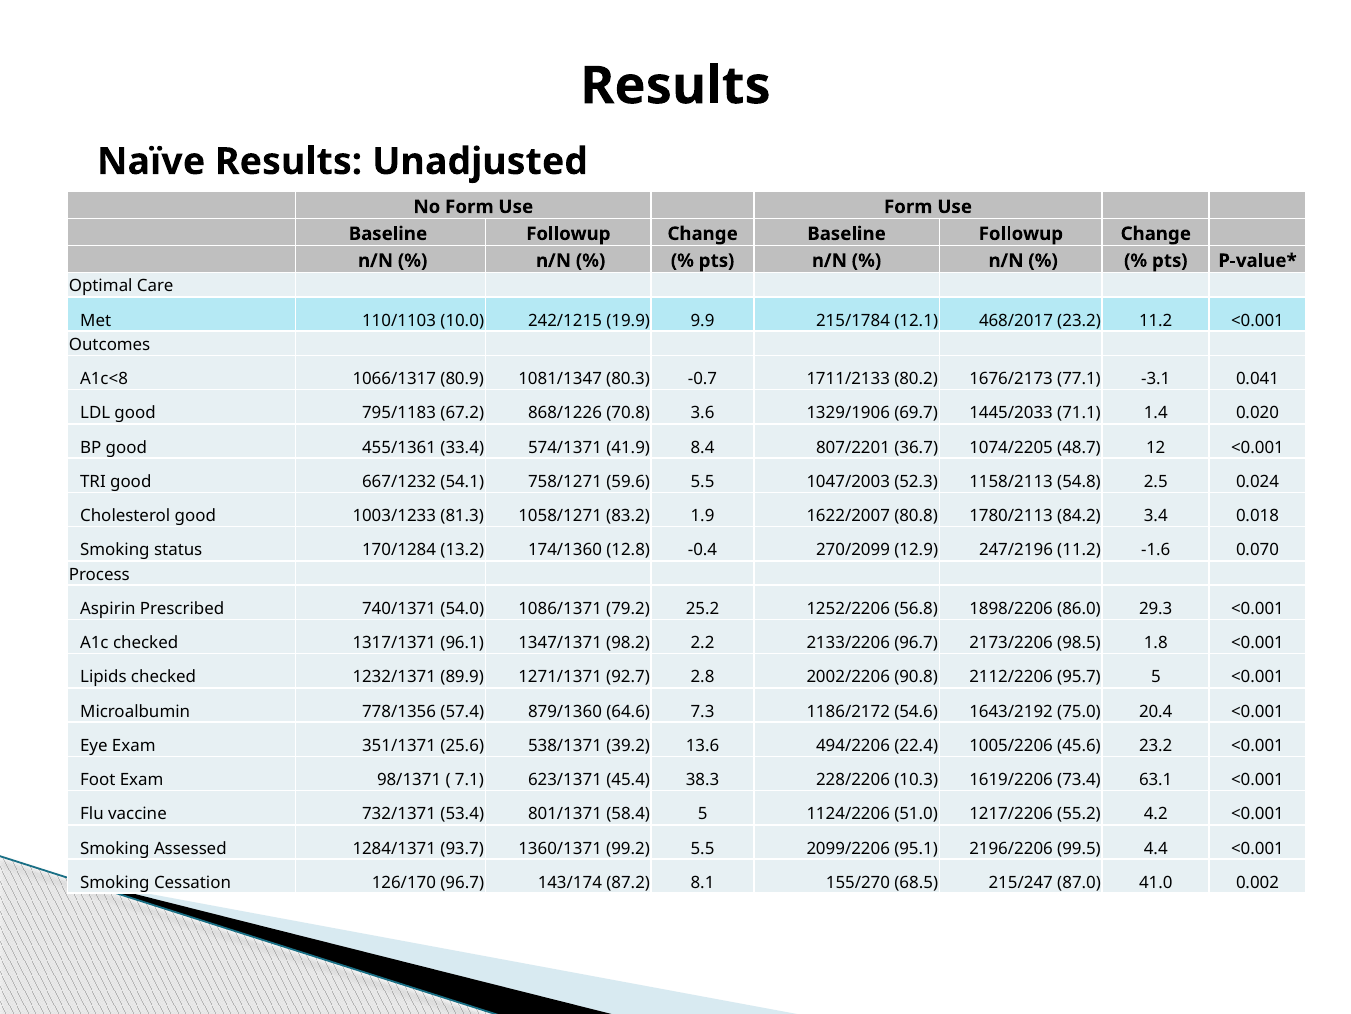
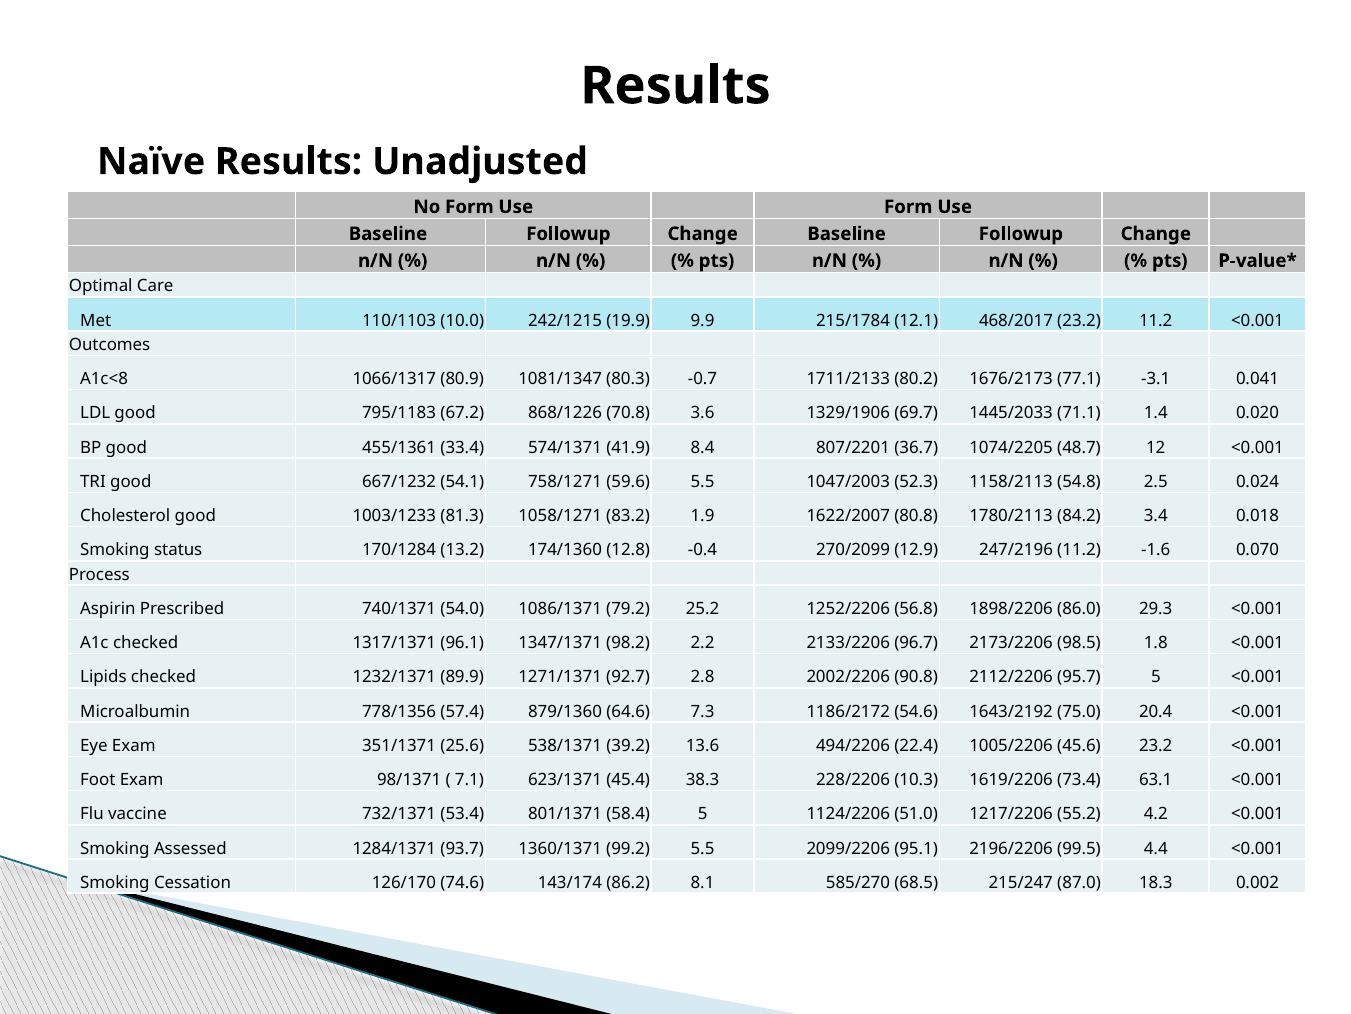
126/170 96.7: 96.7 -> 74.6
87.2: 87.2 -> 86.2
155/270: 155/270 -> 585/270
41.0: 41.0 -> 18.3
